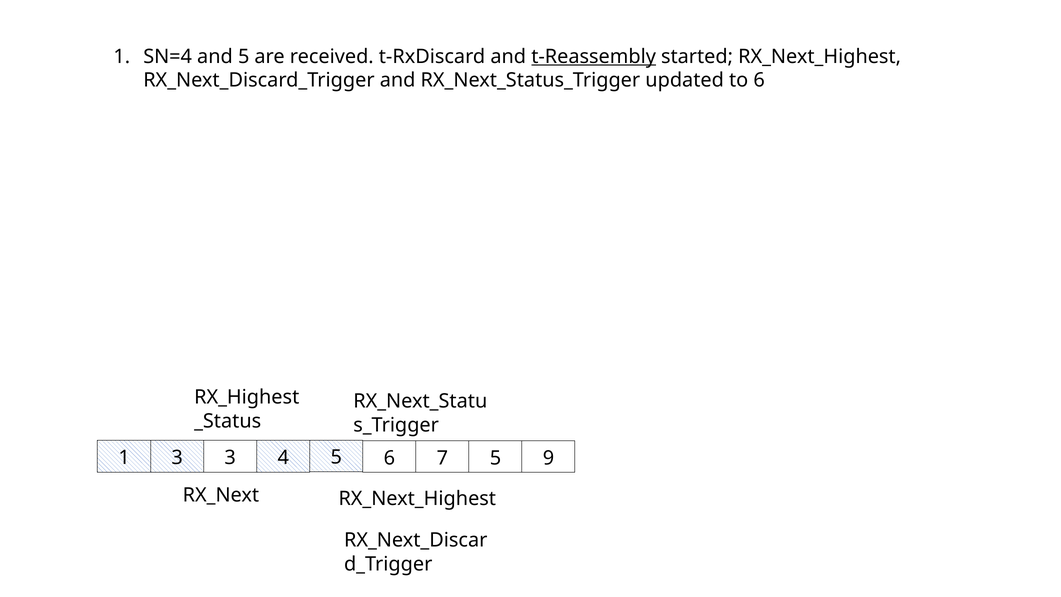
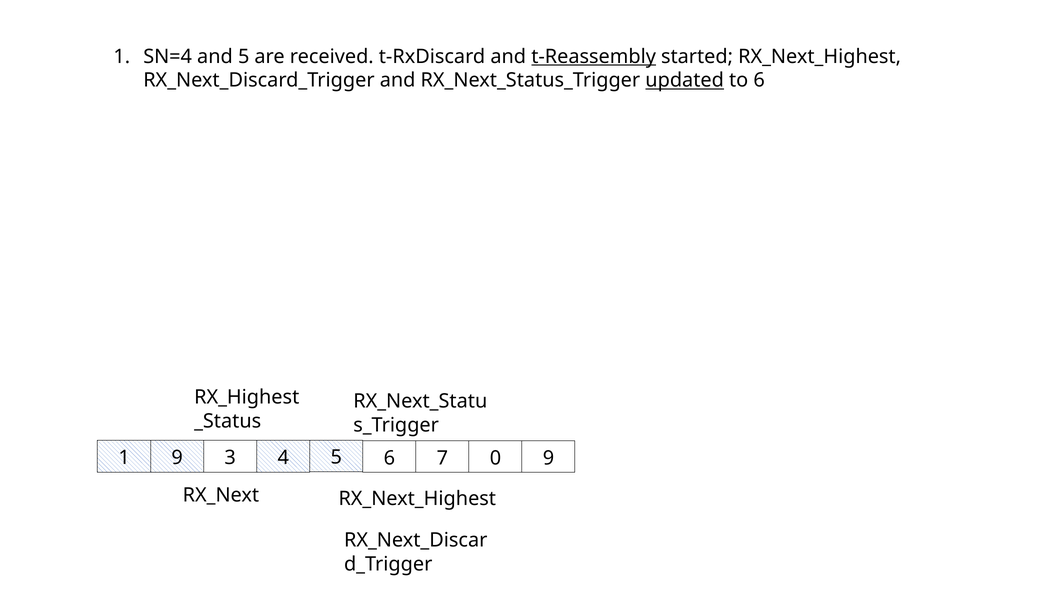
updated underline: none -> present
1 3: 3 -> 9
7 5: 5 -> 0
